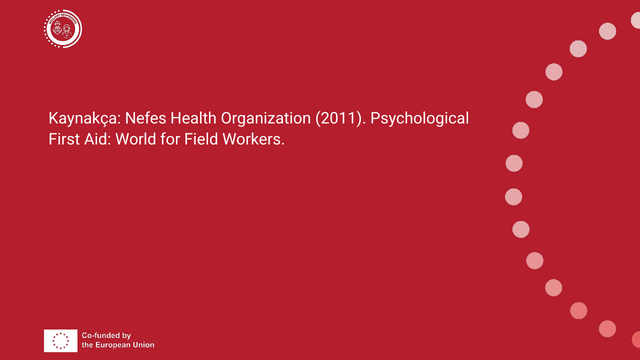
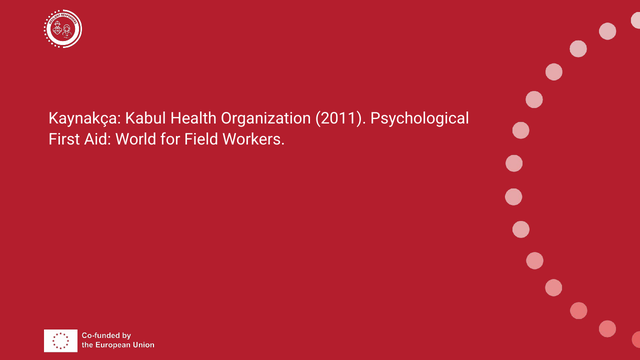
Nefes: Nefes -> Kabul
